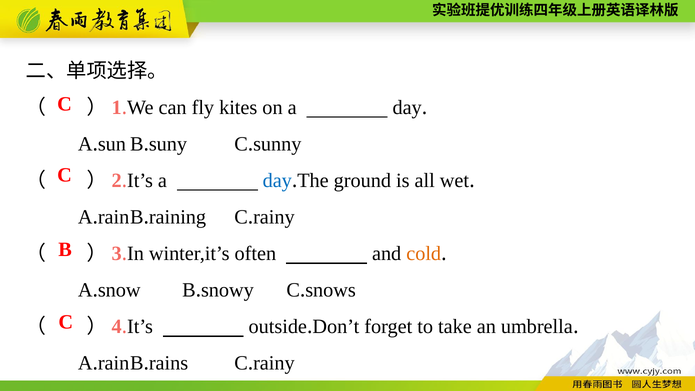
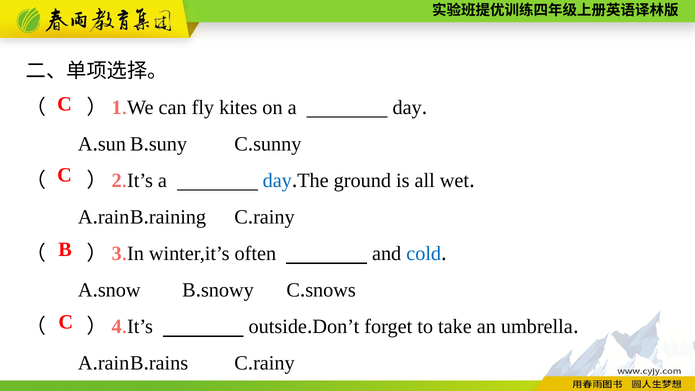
cold colour: orange -> blue
